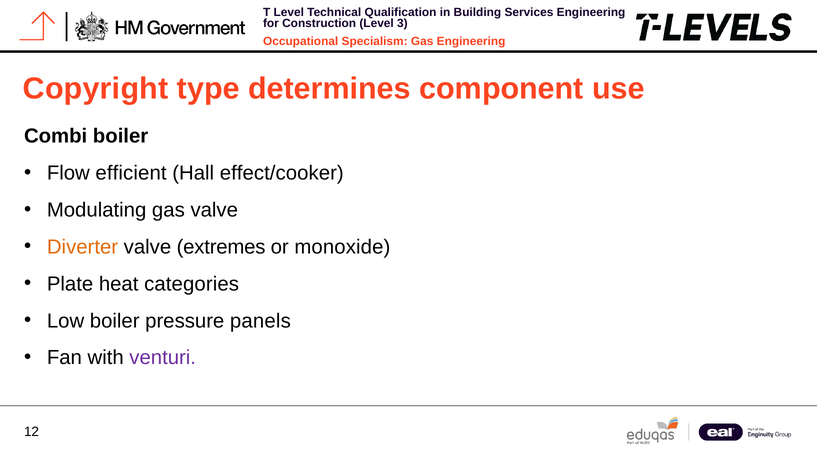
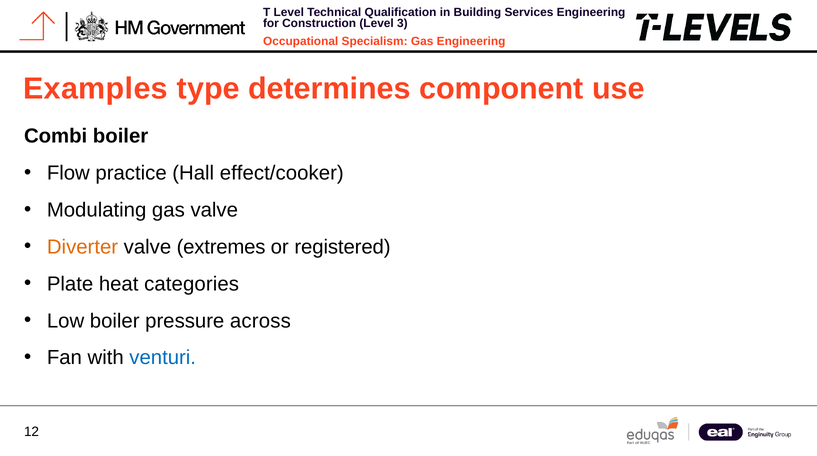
Copyright: Copyright -> Examples
efficient: efficient -> practice
monoxide: monoxide -> registered
panels: panels -> across
venturi colour: purple -> blue
